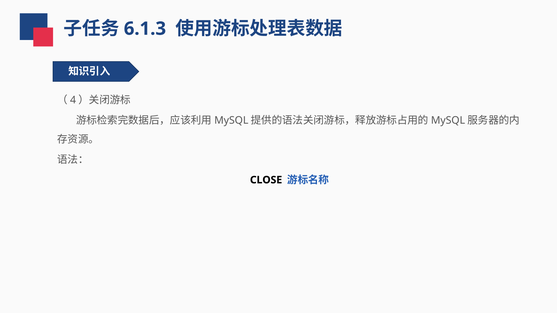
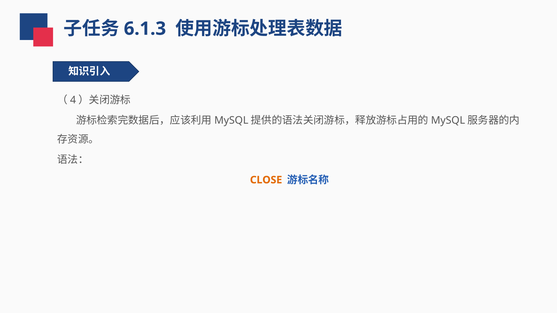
CLOSE colour: black -> orange
